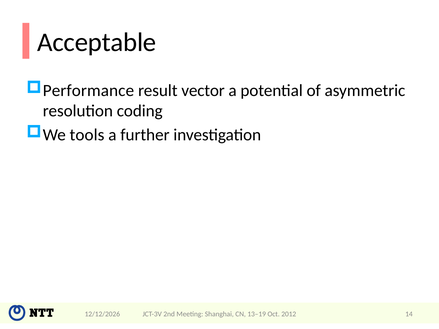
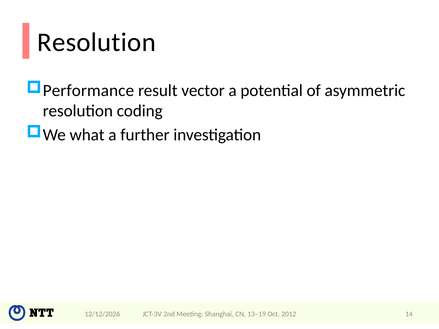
Acceptable at (97, 42): Acceptable -> Resolution
tools: tools -> what
